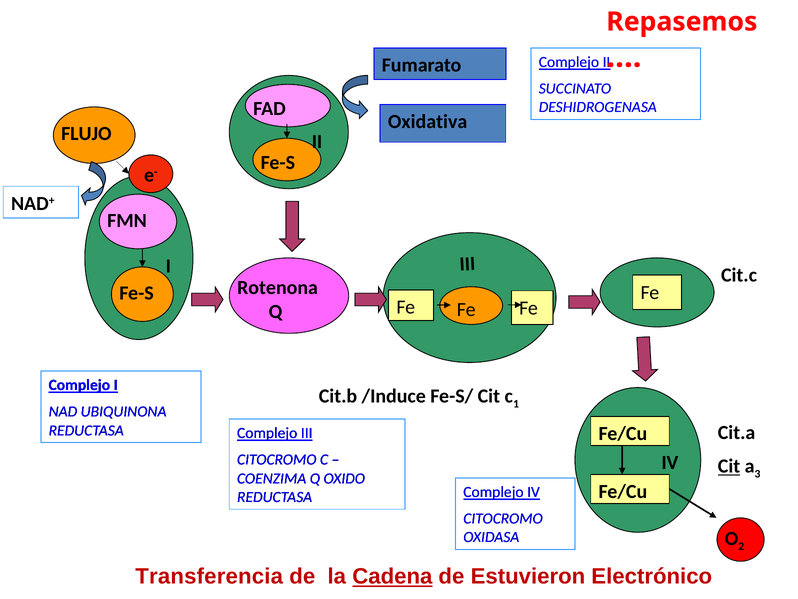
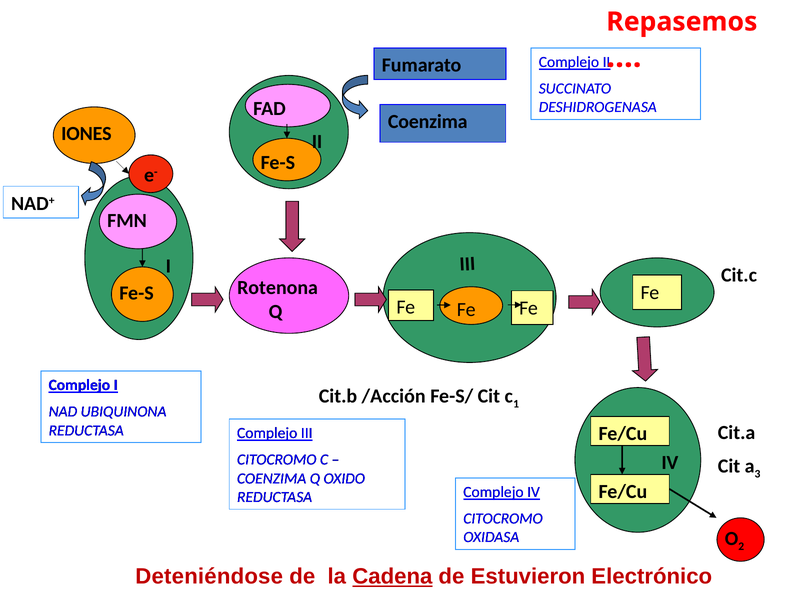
Oxidativa at (428, 122): Oxidativa -> Coenzima
FLUJO: FLUJO -> IONES
/Induce: /Induce -> /Acción
Cit at (729, 466) underline: present -> none
Transferencia: Transferencia -> Deteniéndose
